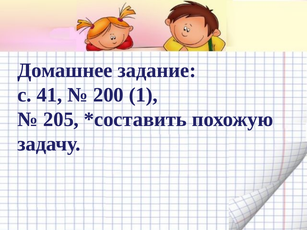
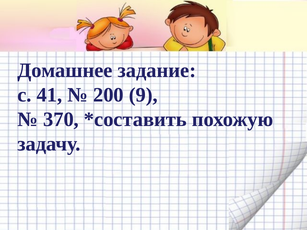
1: 1 -> 9
205: 205 -> 370
